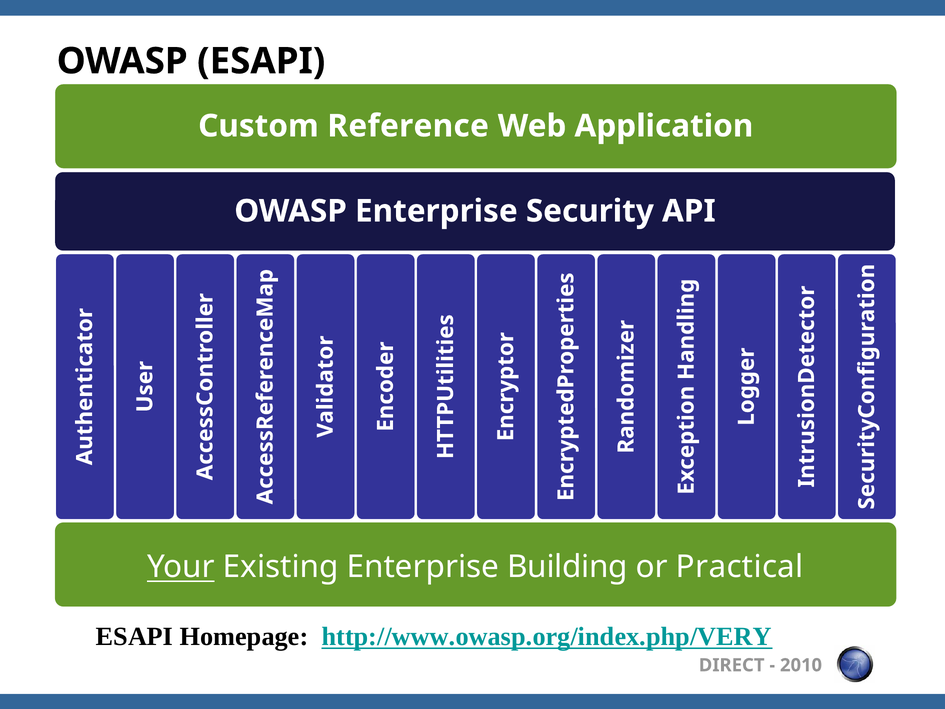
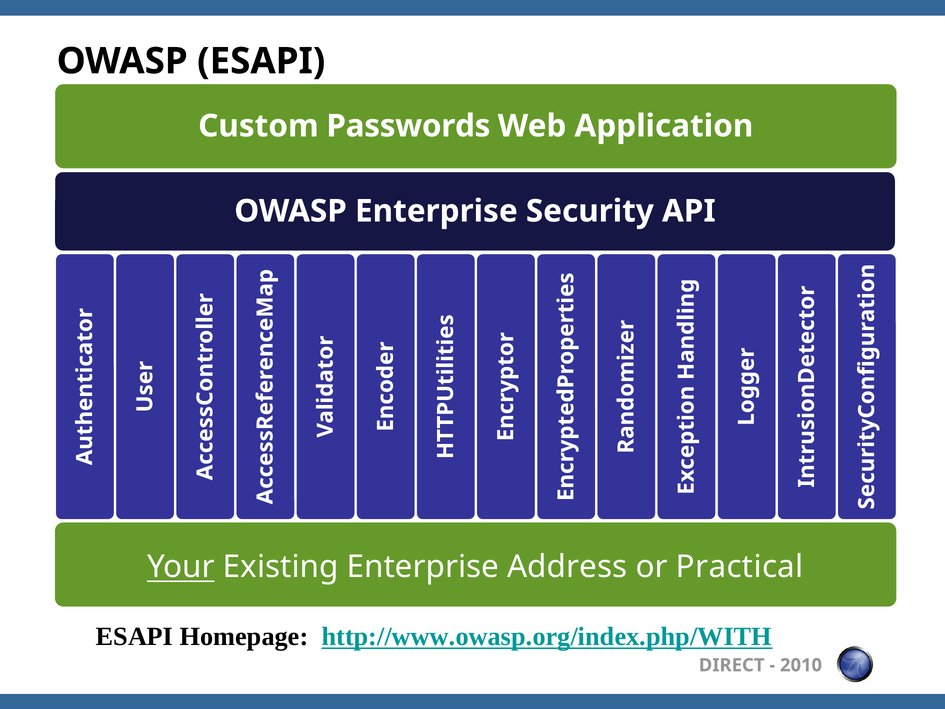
Reference: Reference -> Passwords
Building: Building -> Address
http://www.owasp.org/index.php/VERY: http://www.owasp.org/index.php/VERY -> http://www.owasp.org/index.php/WITH
